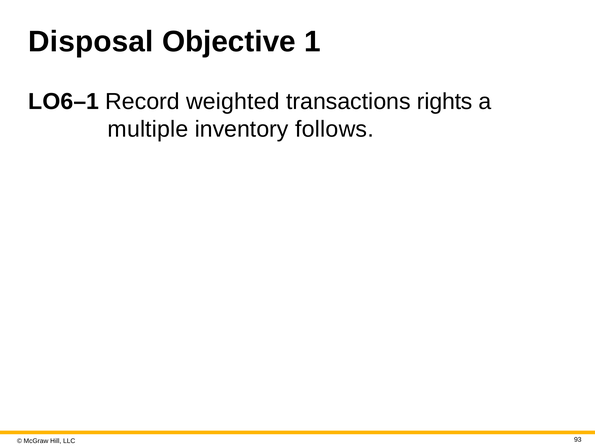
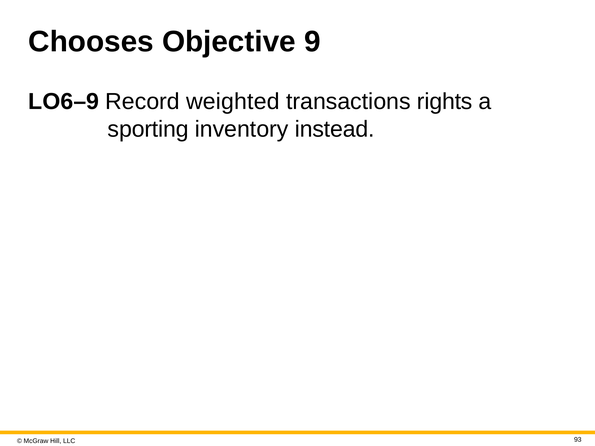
Disposal: Disposal -> Chooses
1: 1 -> 9
O6–1: O6–1 -> O6–9
multiple: multiple -> sporting
follows: follows -> instead
